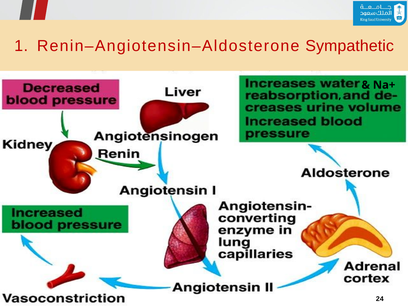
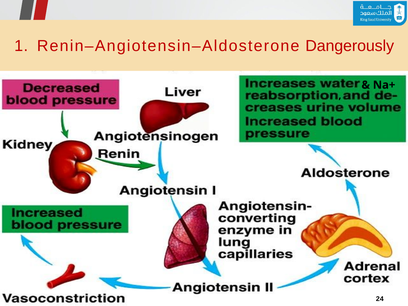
Sympathetic: Sympathetic -> Dangerously
